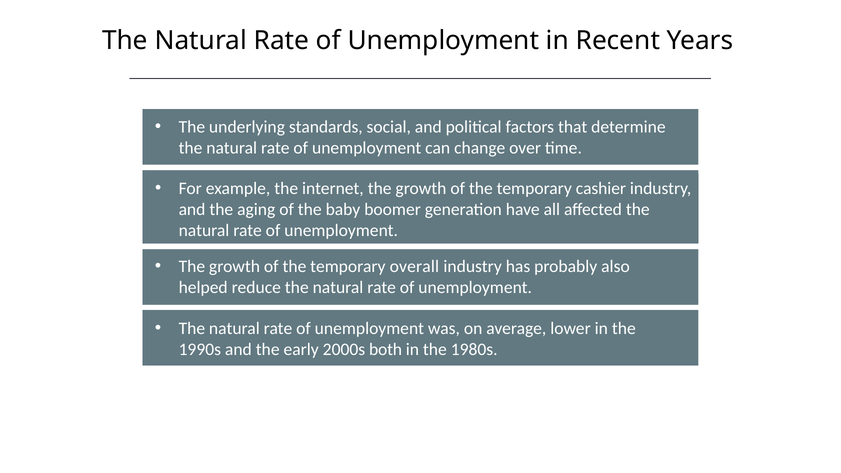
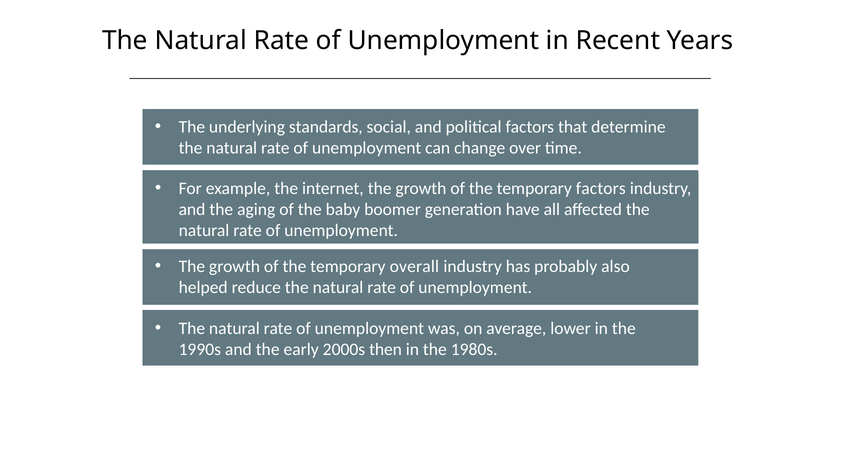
temporary cashier: cashier -> factors
both: both -> then
